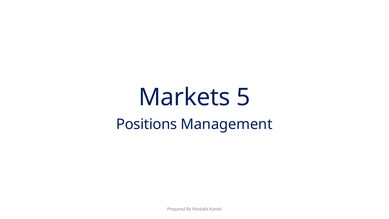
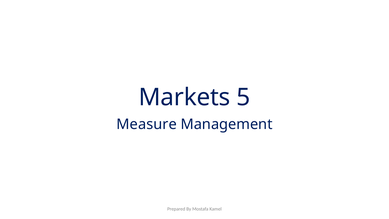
Positions: Positions -> Measure
